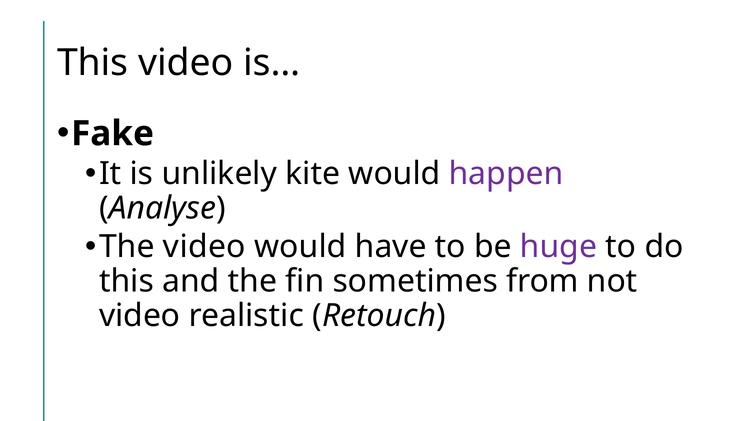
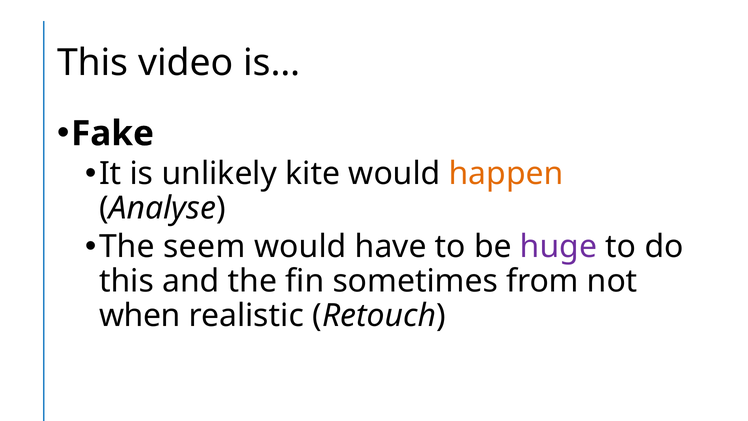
happen colour: purple -> orange
The video: video -> seem
video at (140, 316): video -> when
